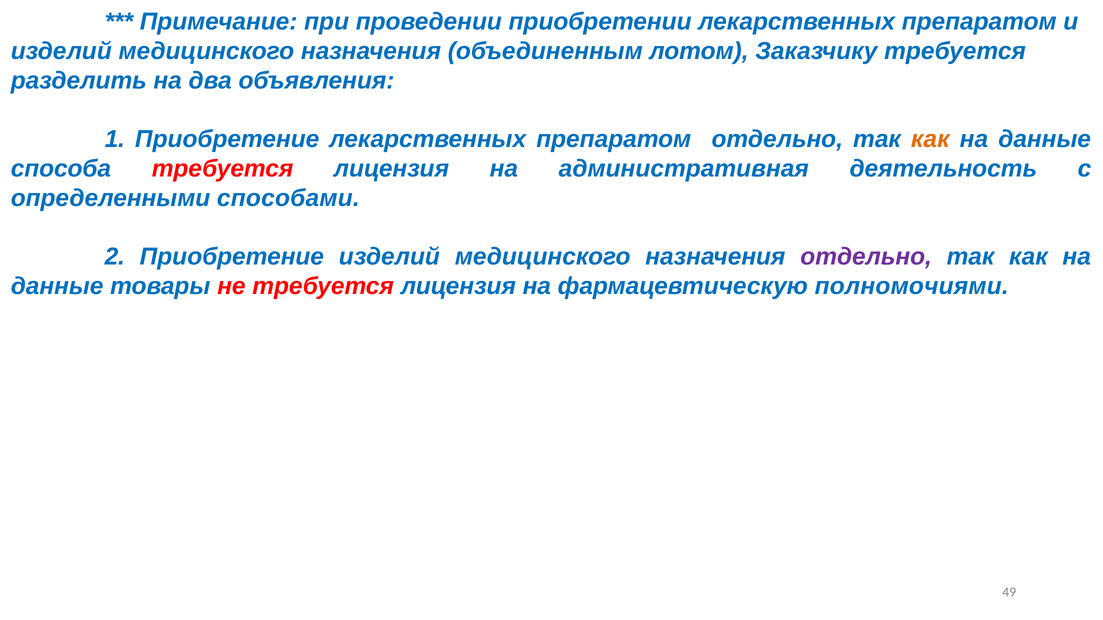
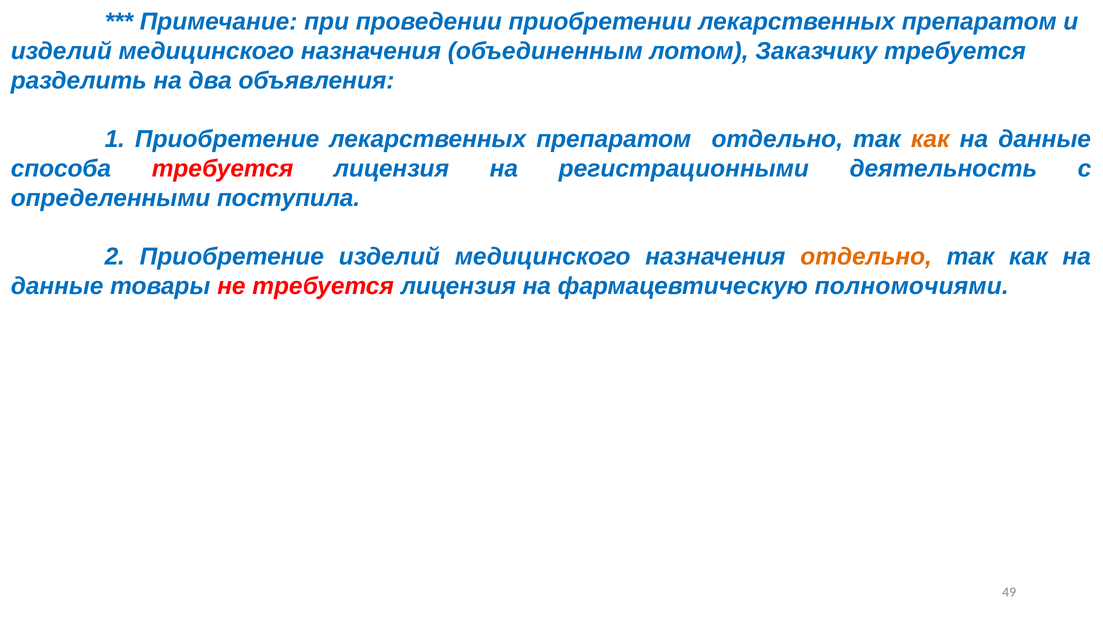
административная: административная -> регистрационными
способами: способами -> поступила
отдельно at (866, 257) colour: purple -> orange
